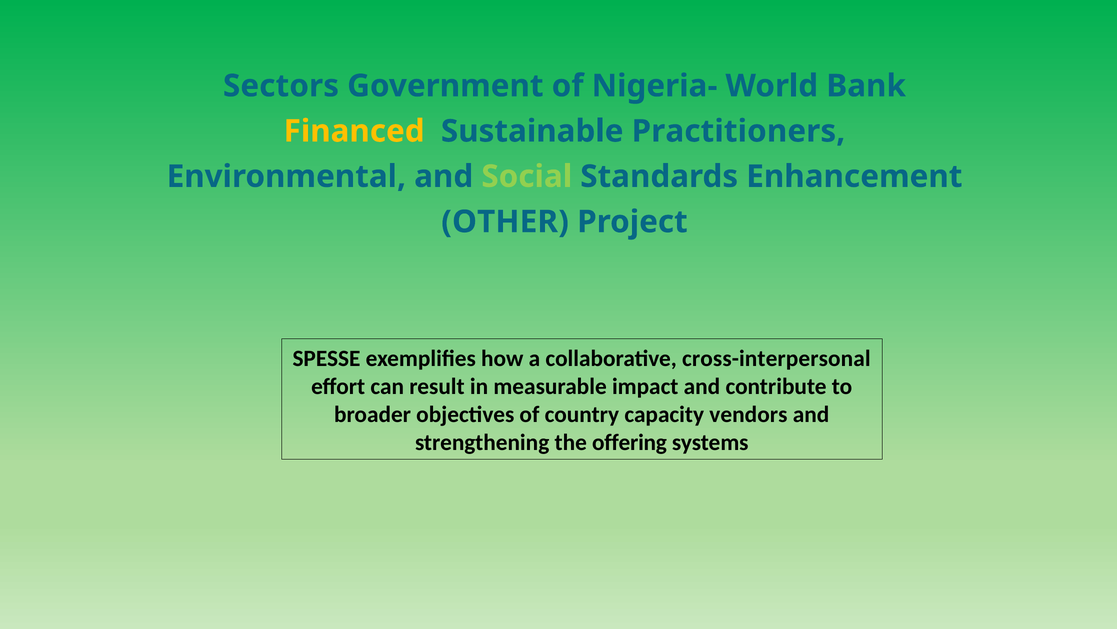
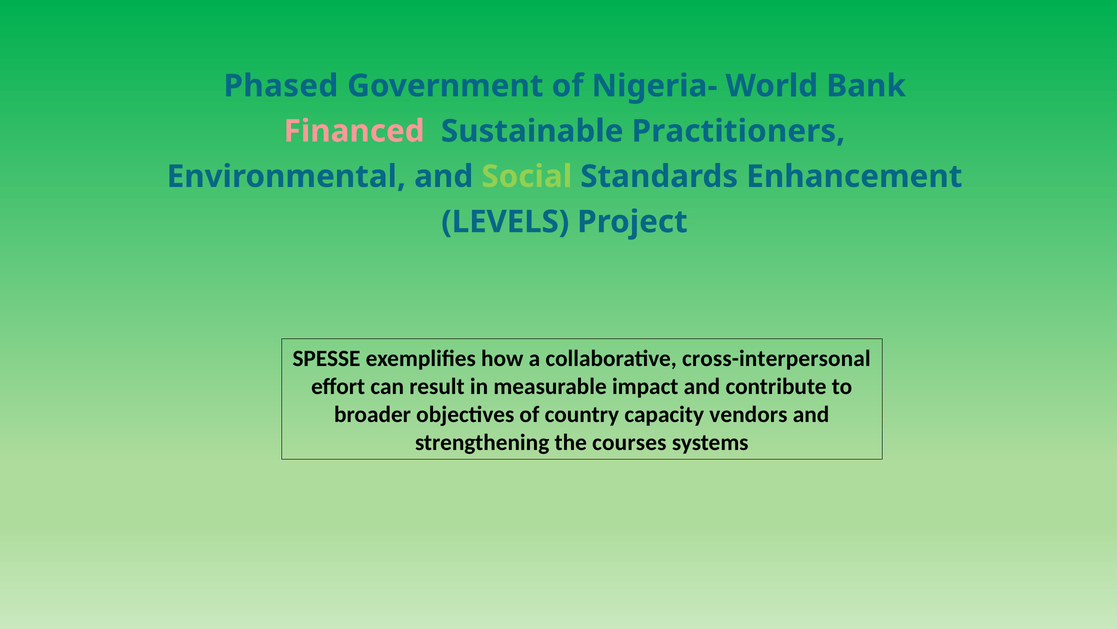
Sectors: Sectors -> Phased
Financed colour: yellow -> pink
OTHER: OTHER -> LEVELS
offering: offering -> courses
